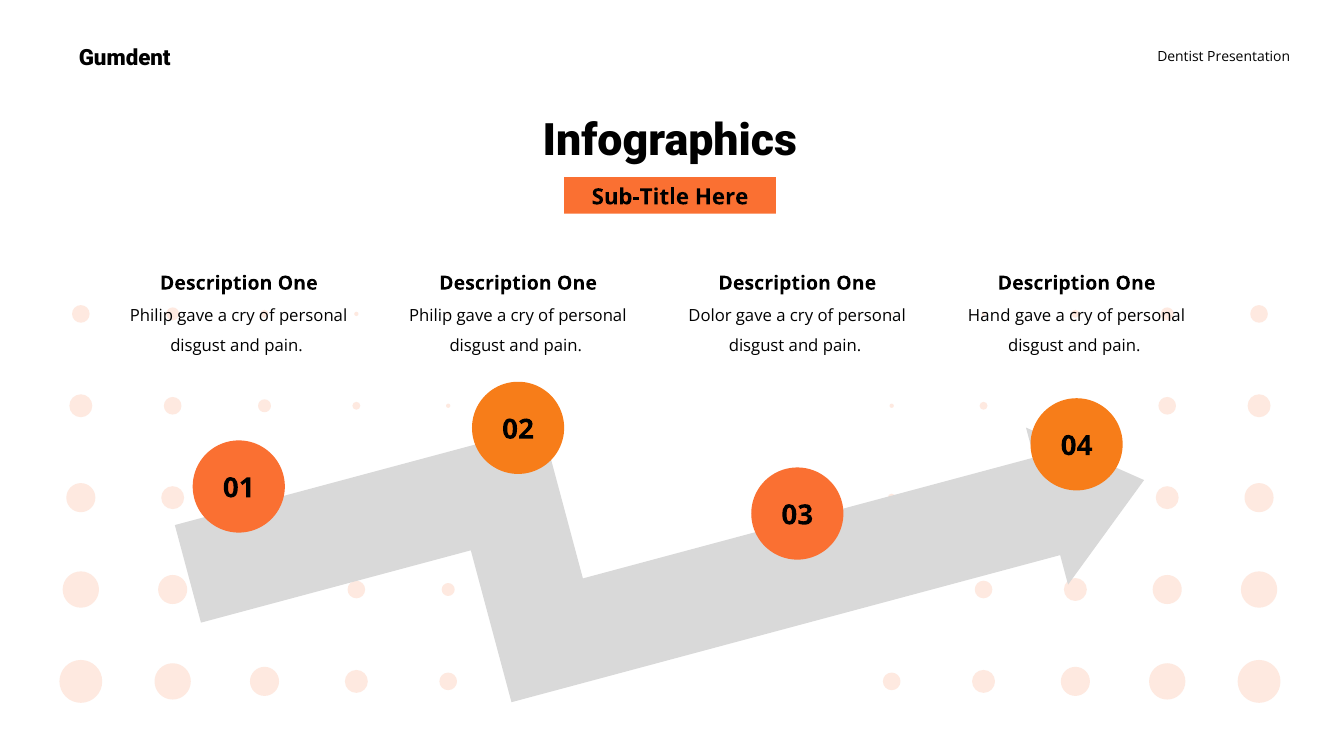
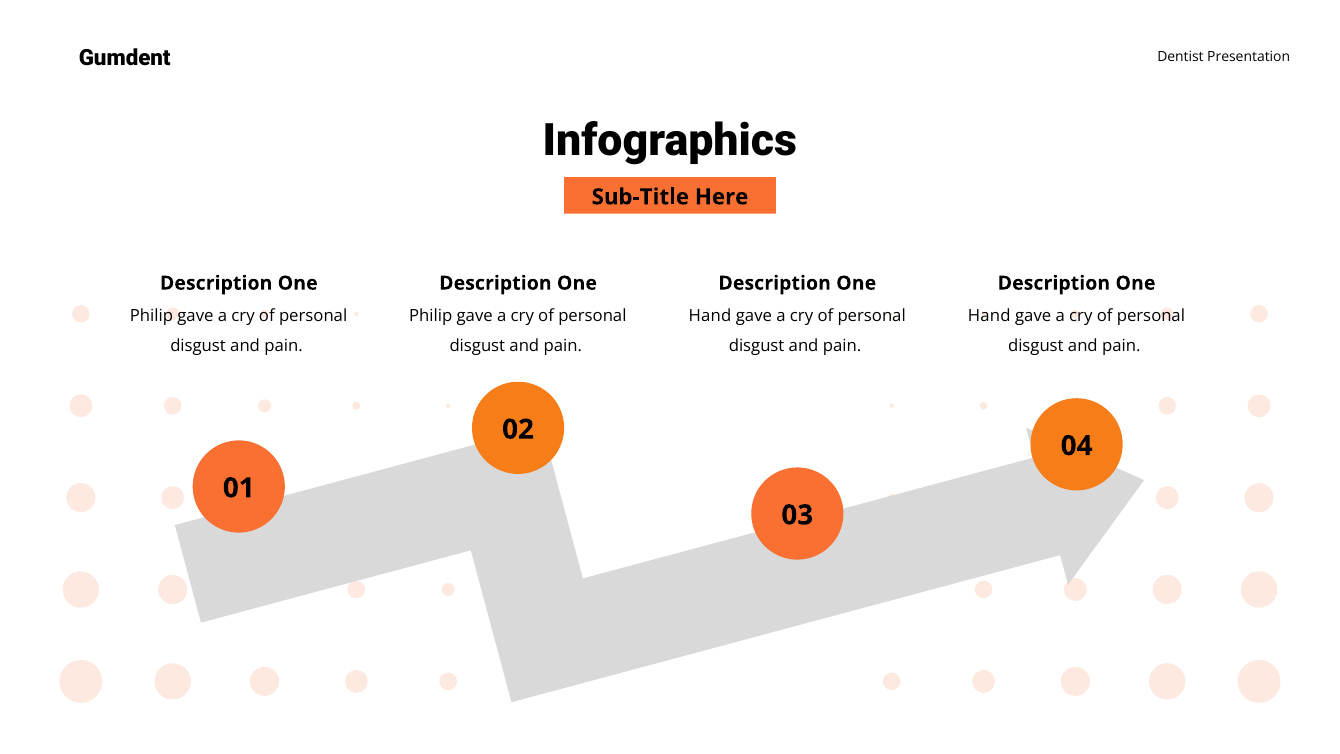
Dolor at (710, 316): Dolor -> Hand
